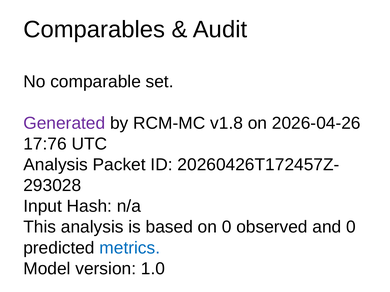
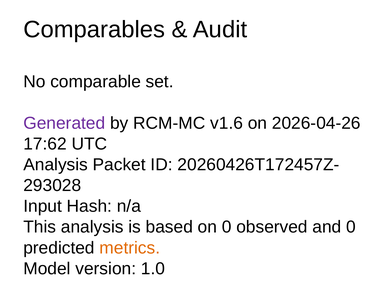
v1.8: v1.8 -> v1.6
17:76: 17:76 -> 17:62
metrics colour: blue -> orange
